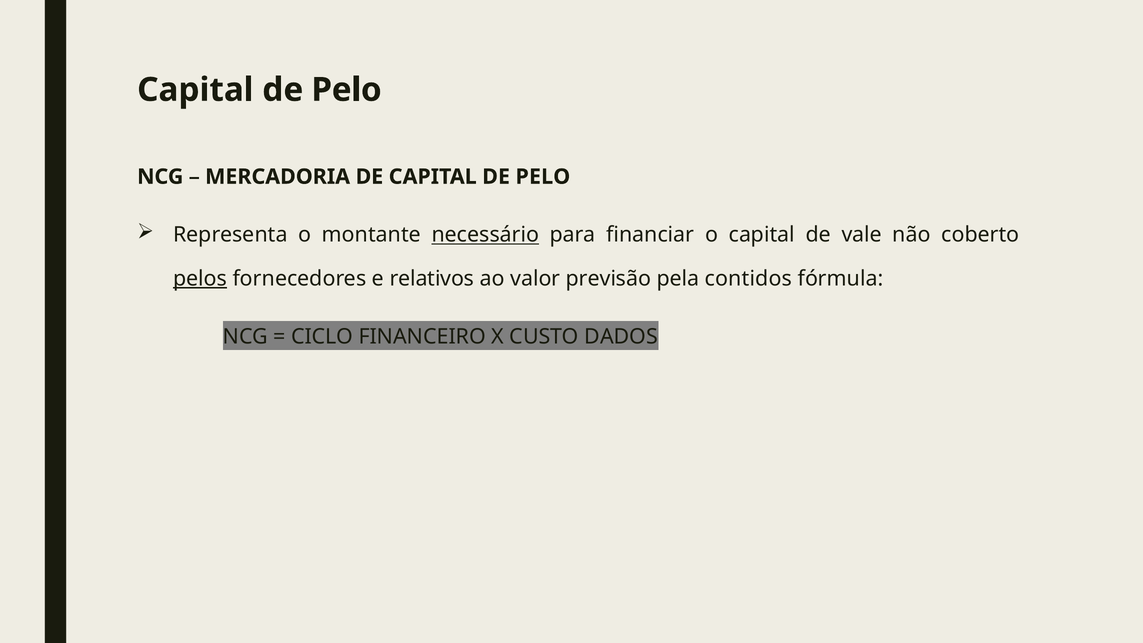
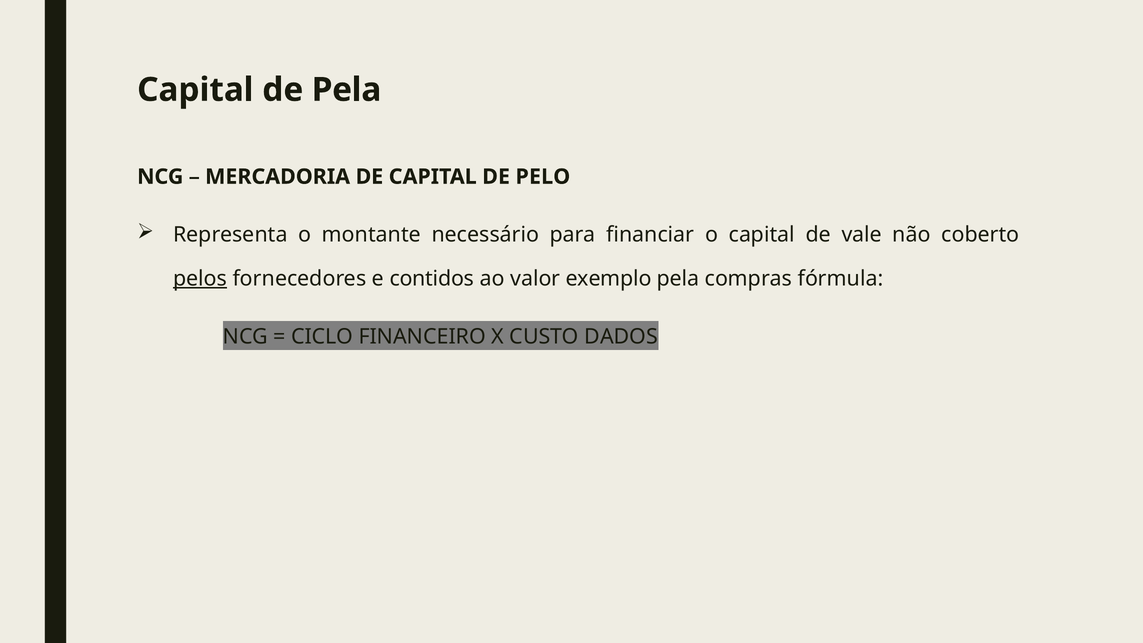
Pelo at (347, 90): Pelo -> Pela
necessário underline: present -> none
relativos: relativos -> contidos
previsão: previsão -> exemplo
contidos: contidos -> compras
